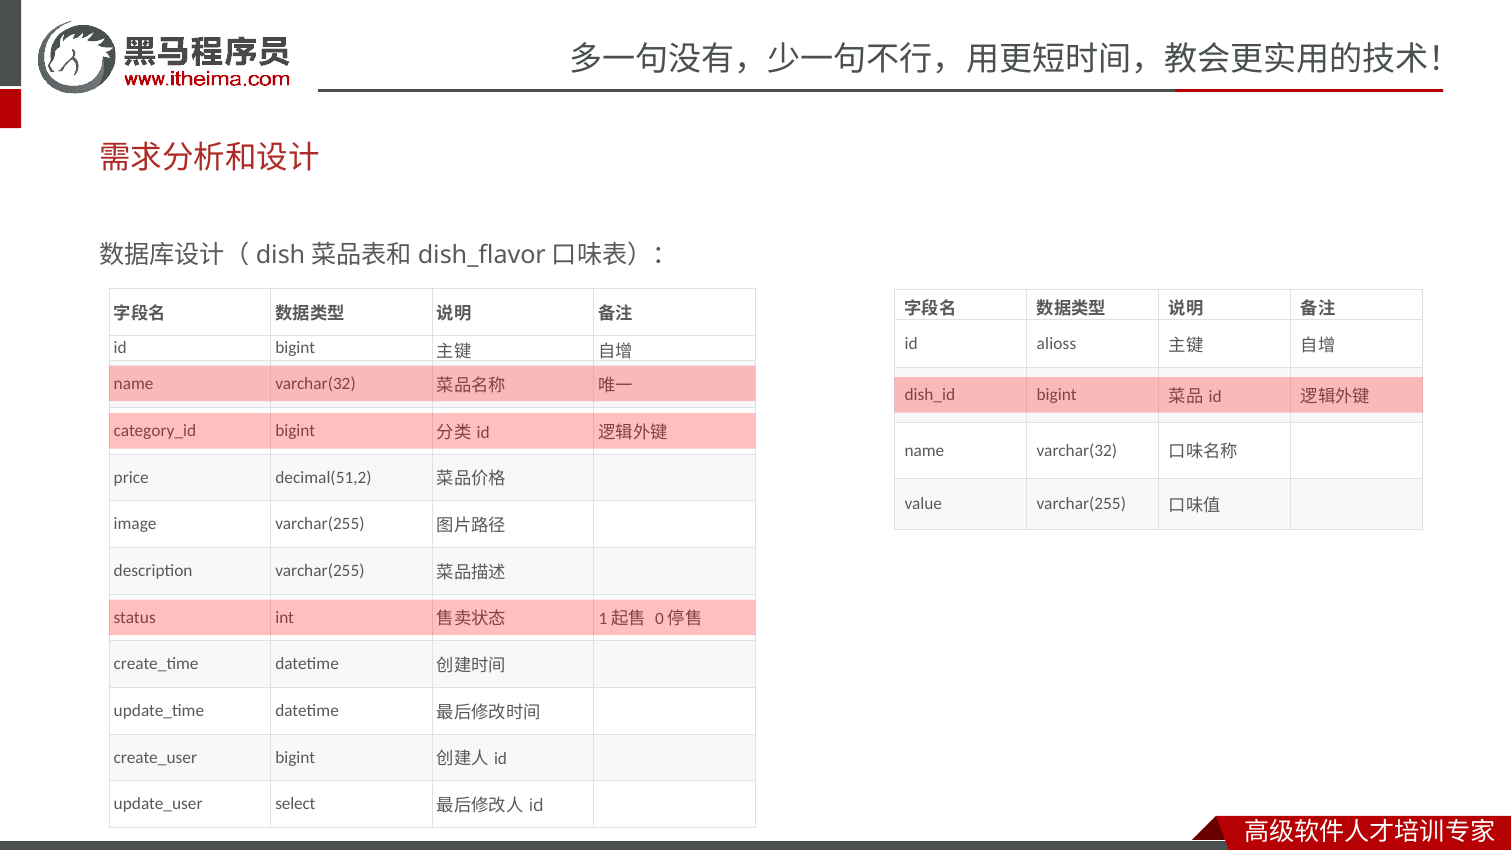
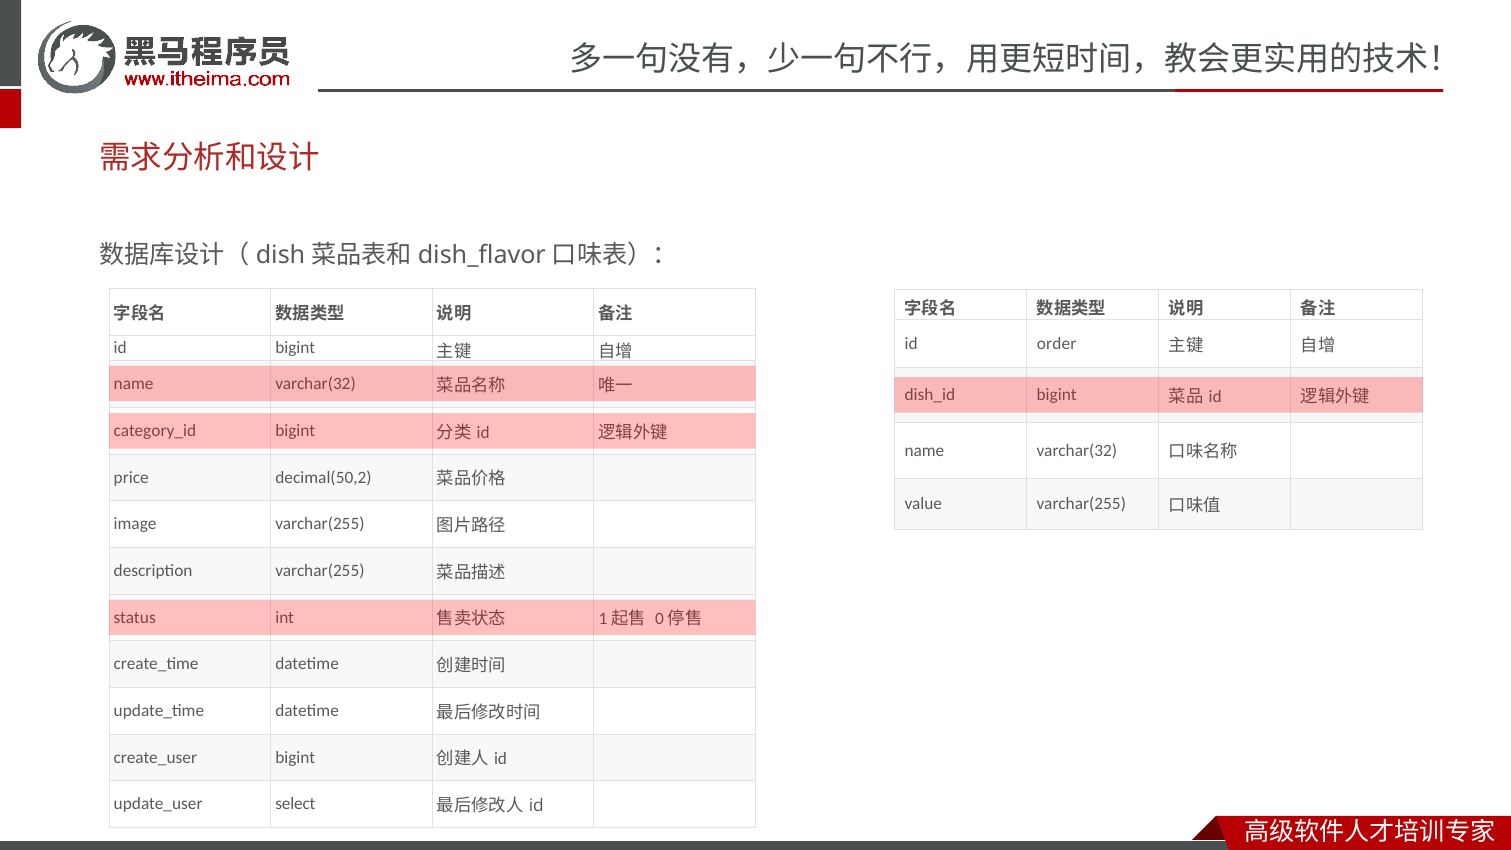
alioss: alioss -> order
decimal(51,2: decimal(51,2 -> decimal(50,2
